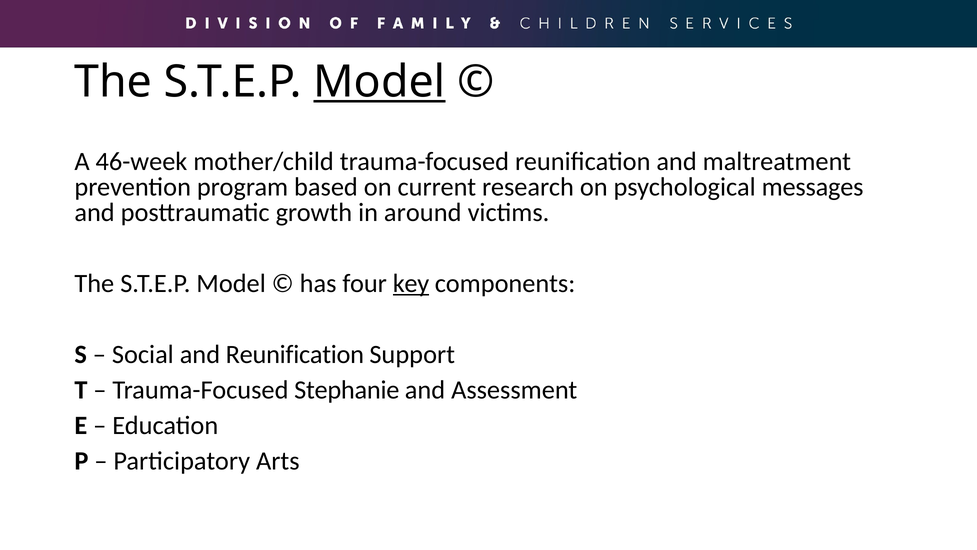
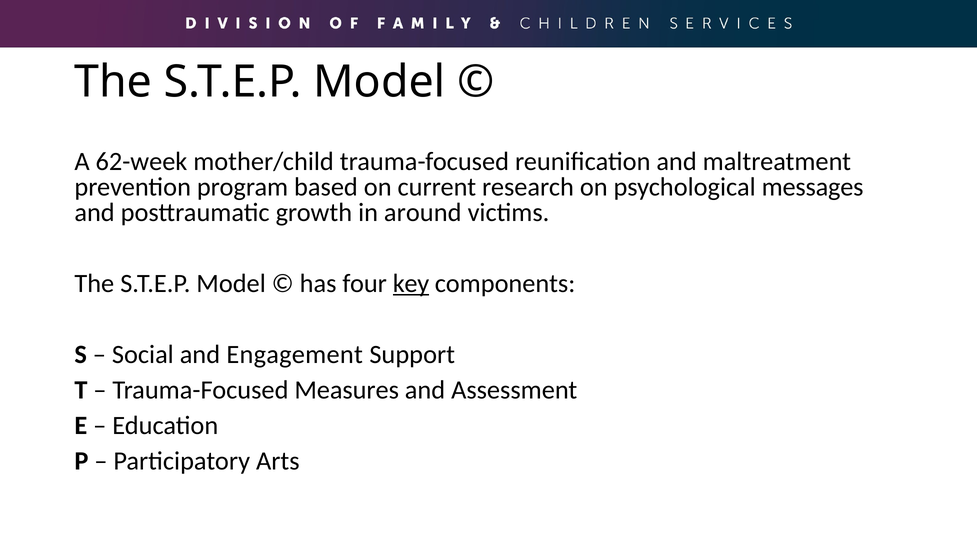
Model at (379, 82) underline: present -> none
46-week: 46-week -> 62-week
and Reunification: Reunification -> Engagement
Stephanie: Stephanie -> Measures
